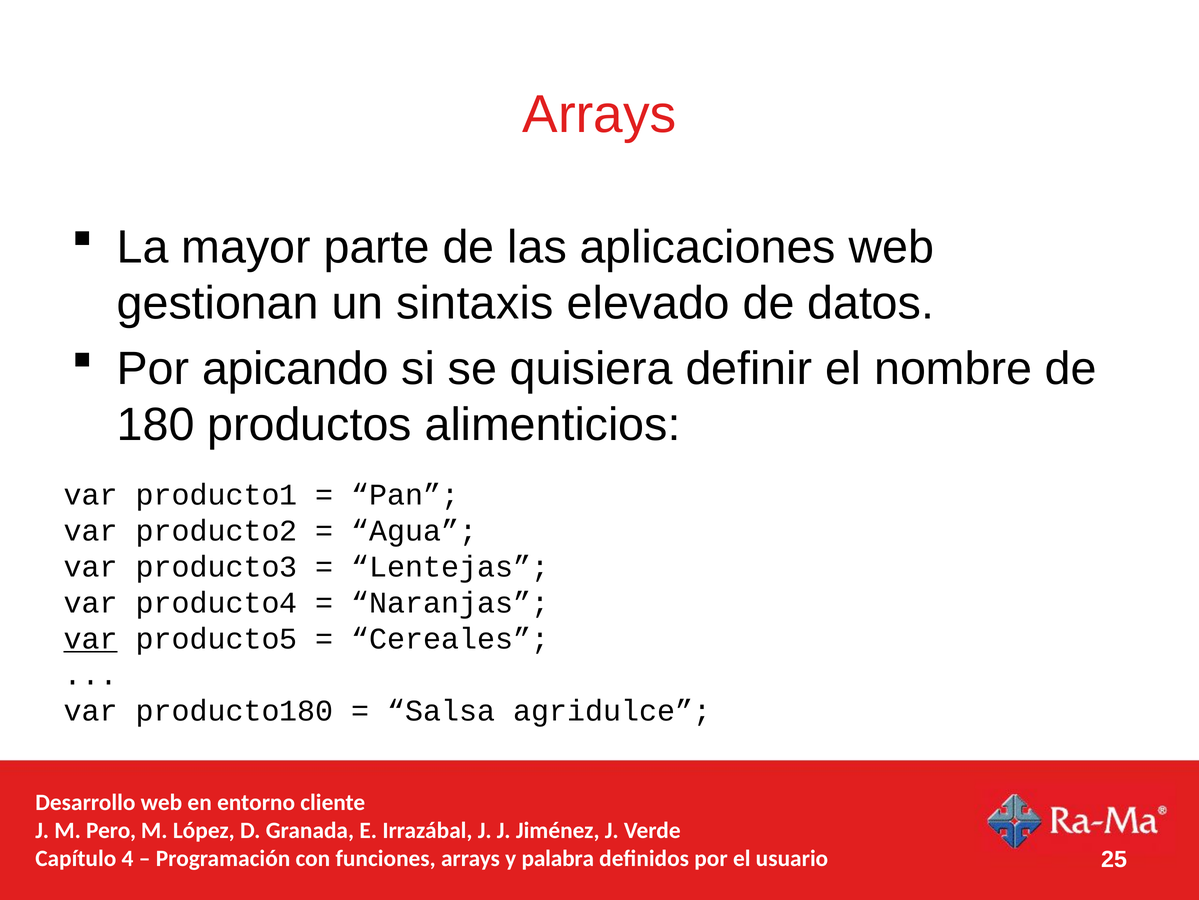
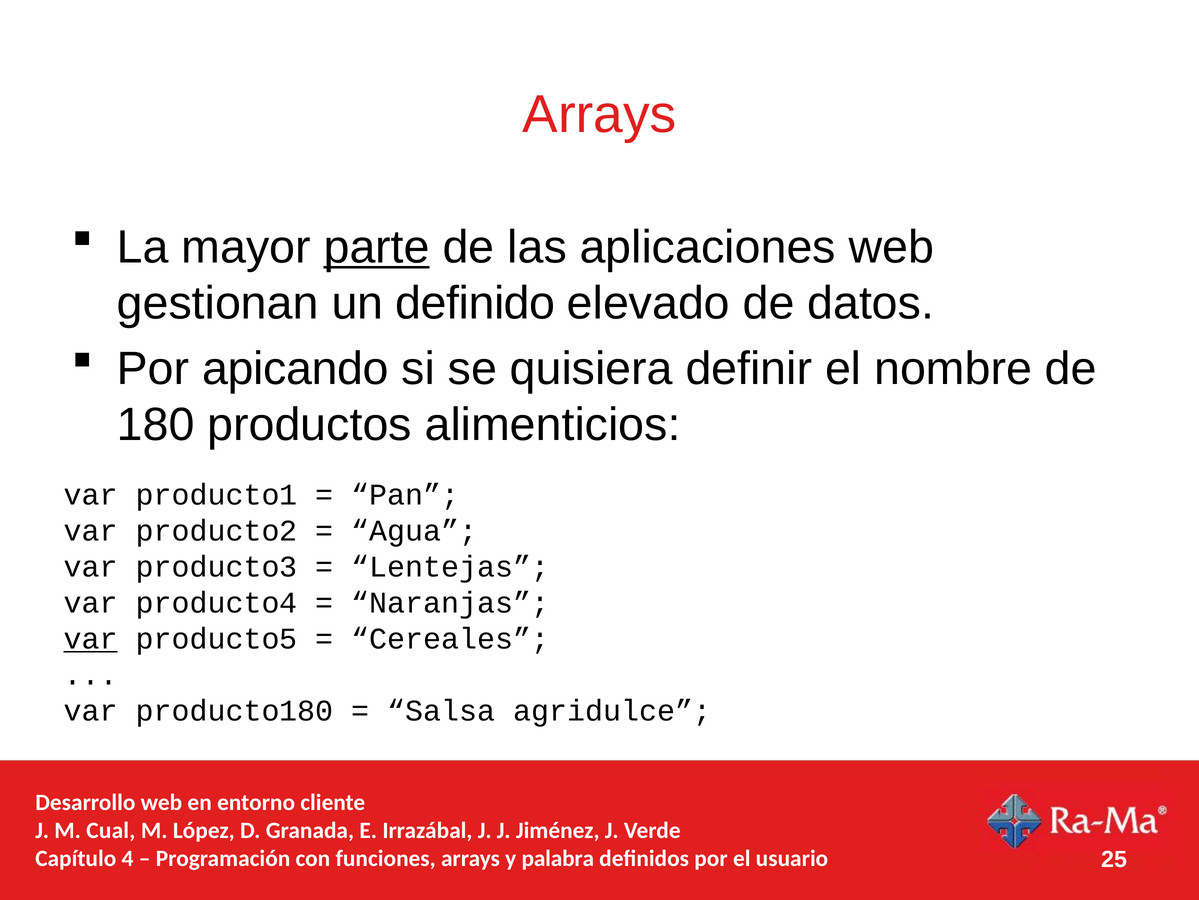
parte underline: none -> present
sintaxis: sintaxis -> definido
Pero: Pero -> Cual
